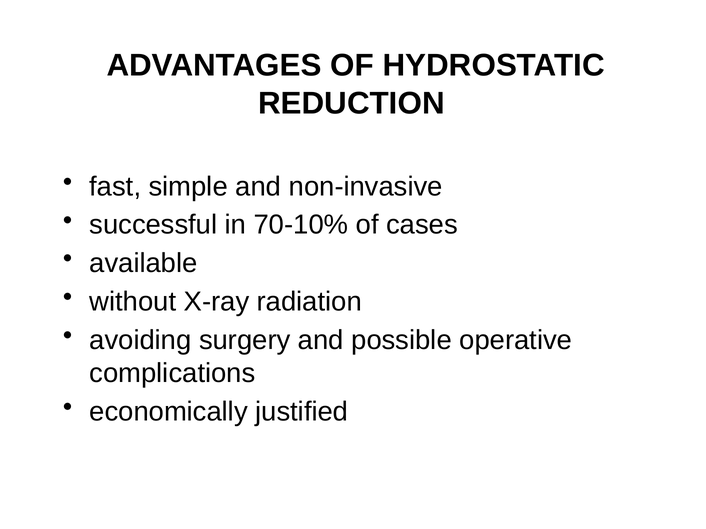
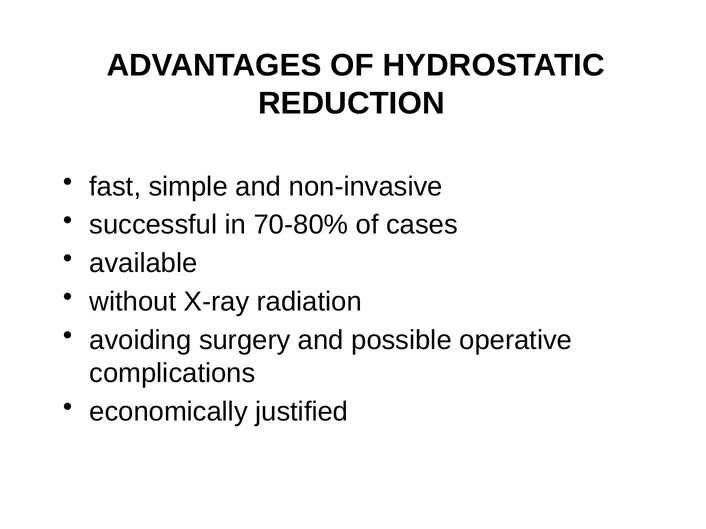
70-10%: 70-10% -> 70-80%
